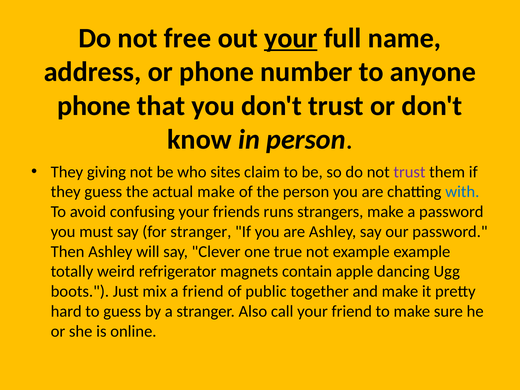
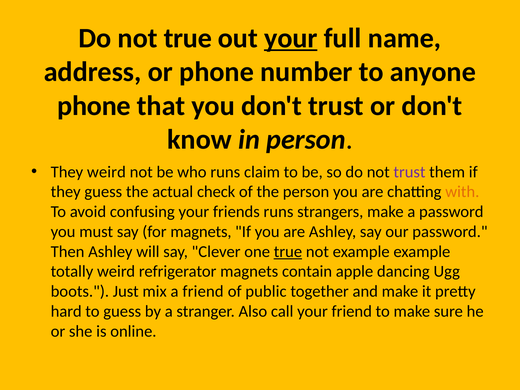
not free: free -> true
They giving: giving -> weird
who sites: sites -> runs
actual make: make -> check
with colour: blue -> orange
for stranger: stranger -> magnets
true at (288, 252) underline: none -> present
